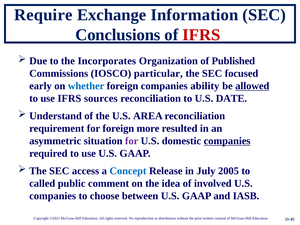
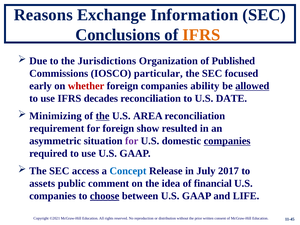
Require: Require -> Reasons
IFRS at (201, 35) colour: red -> orange
Incorporates: Incorporates -> Jurisdictions
whether colour: blue -> red
sources: sources -> decades
Understand: Understand -> Minimizing
the at (103, 116) underline: none -> present
more: more -> show
2005: 2005 -> 2017
called: called -> assets
involved: involved -> financial
choose underline: none -> present
IASB: IASB -> LIFE
